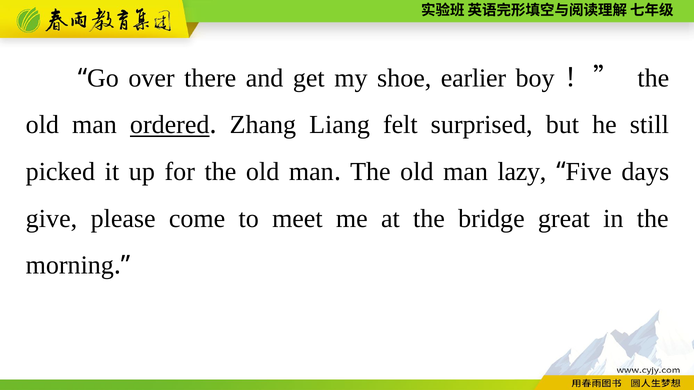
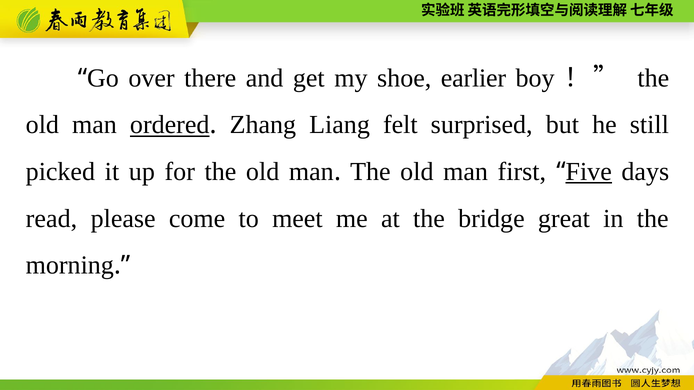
lazy: lazy -> first
Five underline: none -> present
give: give -> read
